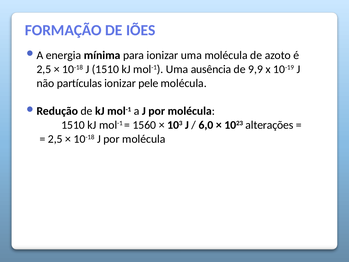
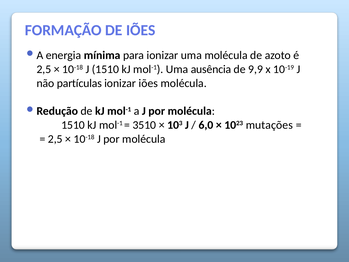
ionizar pele: pele -> iões
1560: 1560 -> 3510
alterações: alterações -> mutações
